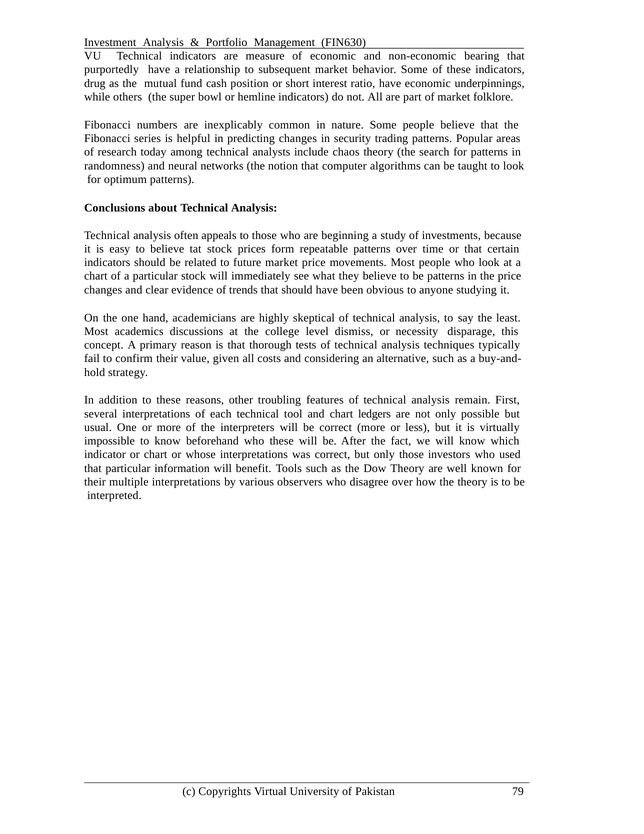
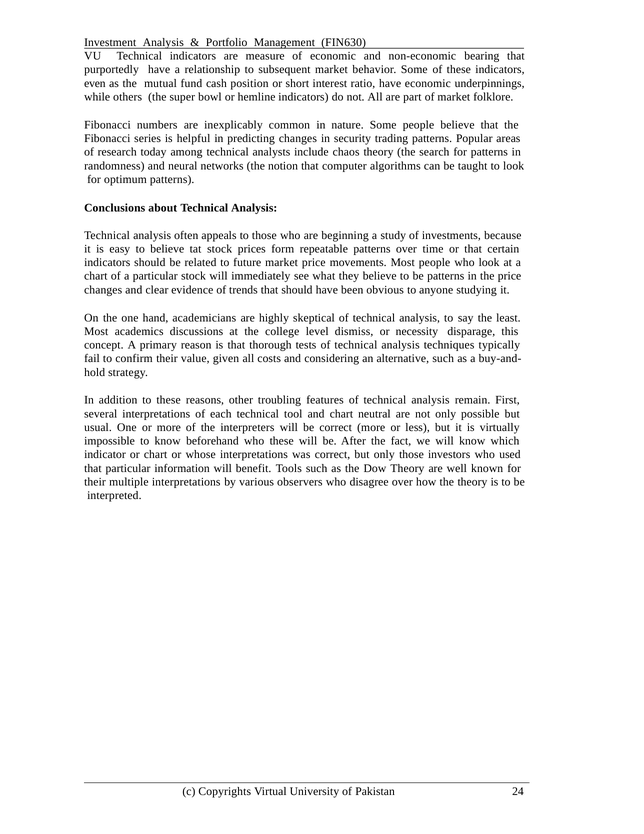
drug: drug -> even
ledgers: ledgers -> neutral
79: 79 -> 24
